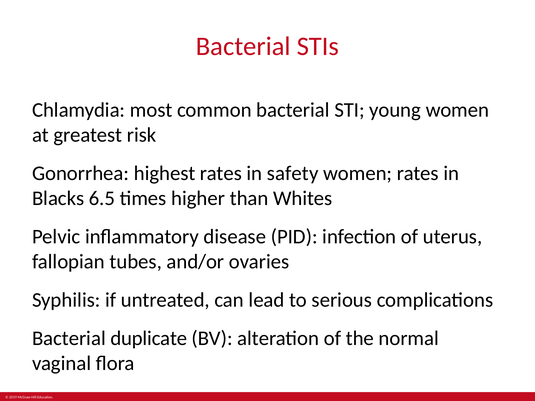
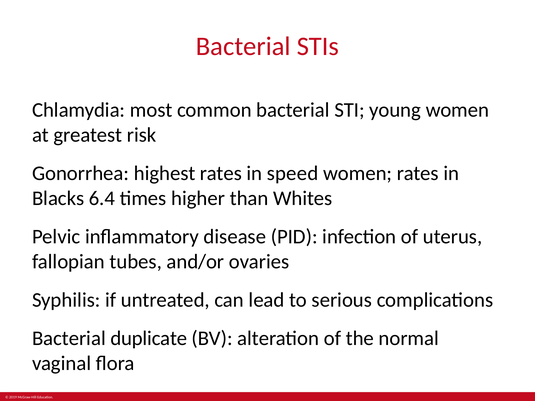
safety: safety -> speed
6.5: 6.5 -> 6.4
